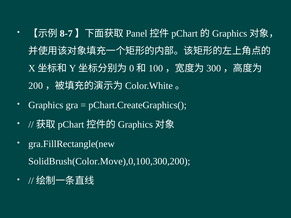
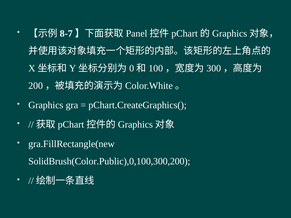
SolidBrush(Color.Move),0,100,300,200: SolidBrush(Color.Move),0,100,300,200 -> SolidBrush(Color.Public),0,100,300,200
